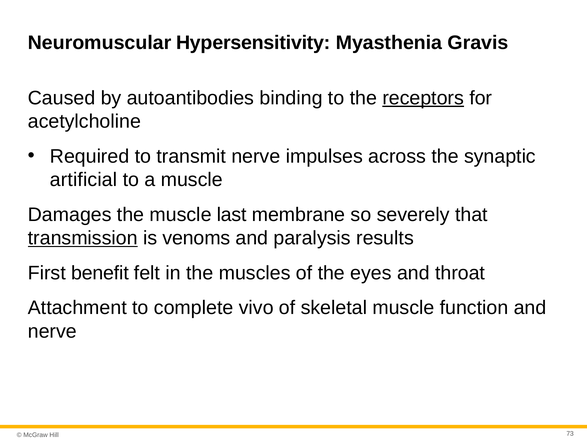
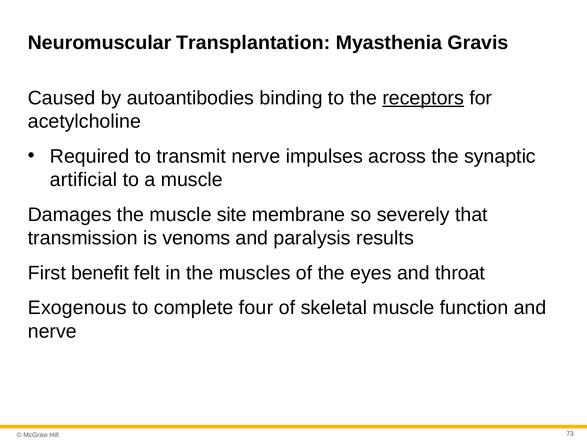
Hypersensitivity: Hypersensitivity -> Transplantation
last: last -> site
transmission underline: present -> none
Attachment: Attachment -> Exogenous
vivo: vivo -> four
